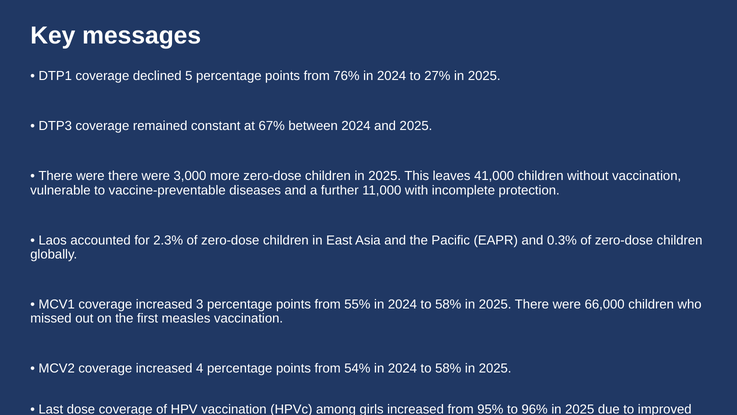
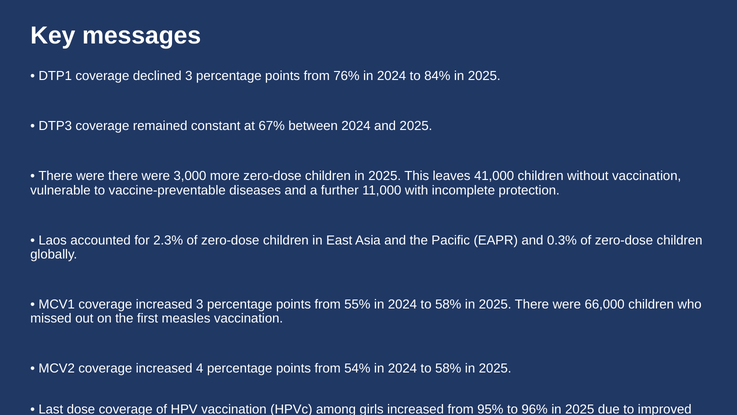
declined 5: 5 -> 3
27%: 27% -> 84%
